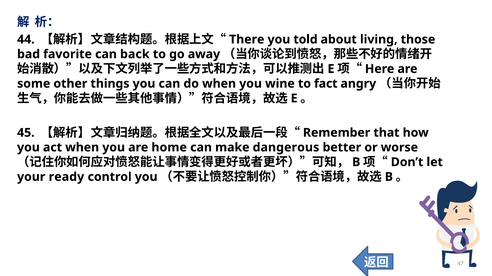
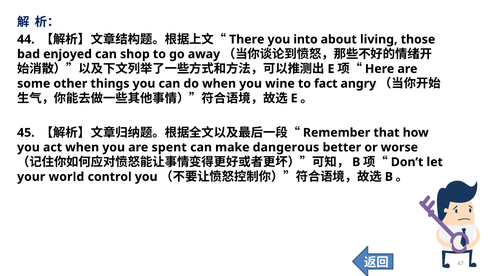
told: told -> into
favorite: favorite -> enjoyed
back: back -> shop
home: home -> spent
ready: ready -> world
